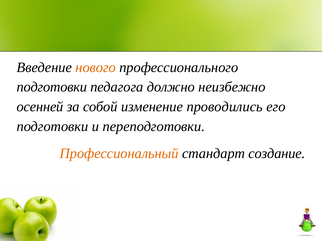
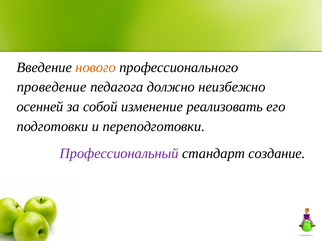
подготовки at (52, 87): подготовки -> проведение
проводились: проводились -> реализовать
Профессиональный colour: orange -> purple
